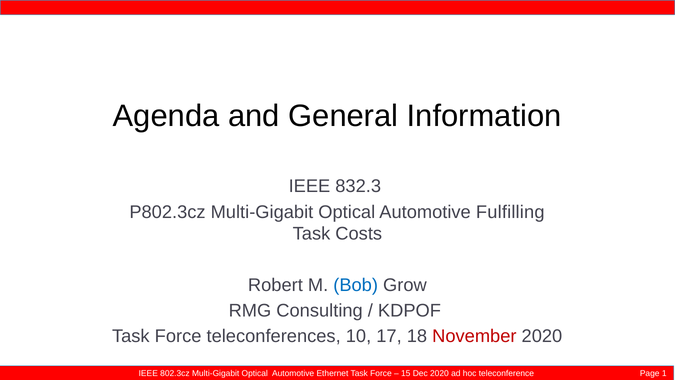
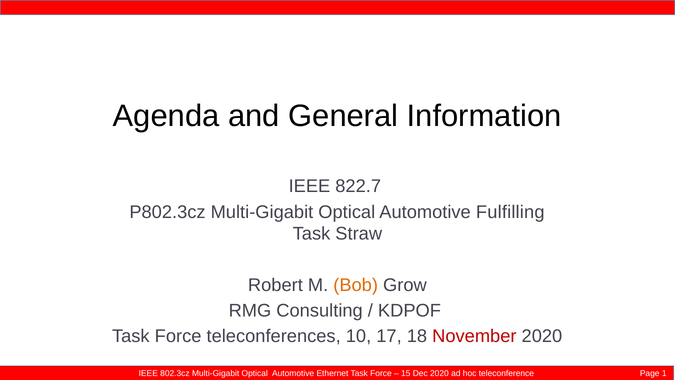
832.3: 832.3 -> 822.7
Costs: Costs -> Straw
Bob colour: blue -> orange
